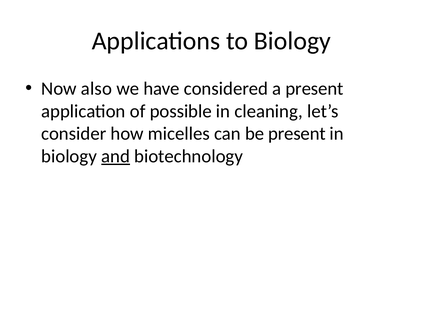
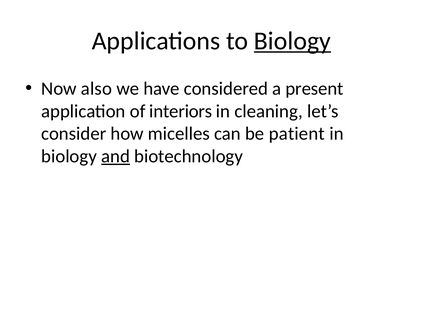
Biology at (292, 41) underline: none -> present
possible: possible -> interiors
be present: present -> patient
